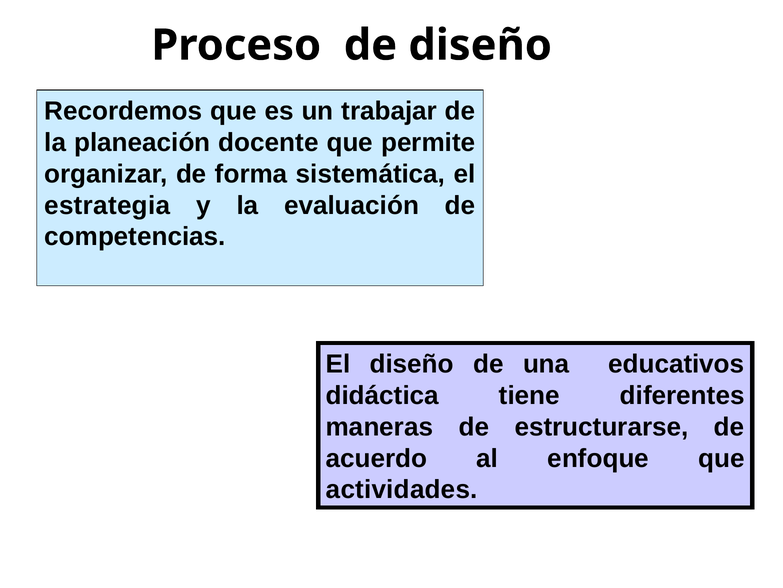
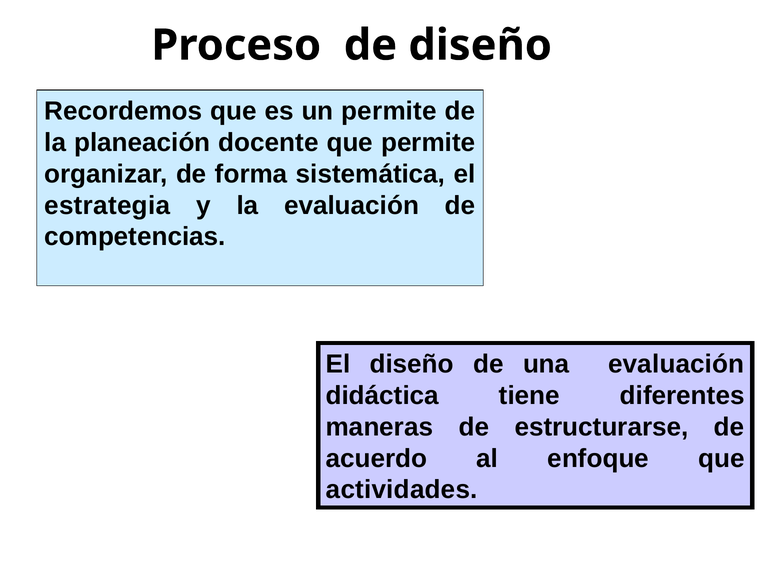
un trabajar: trabajar -> permite
una educativos: educativos -> evaluación
